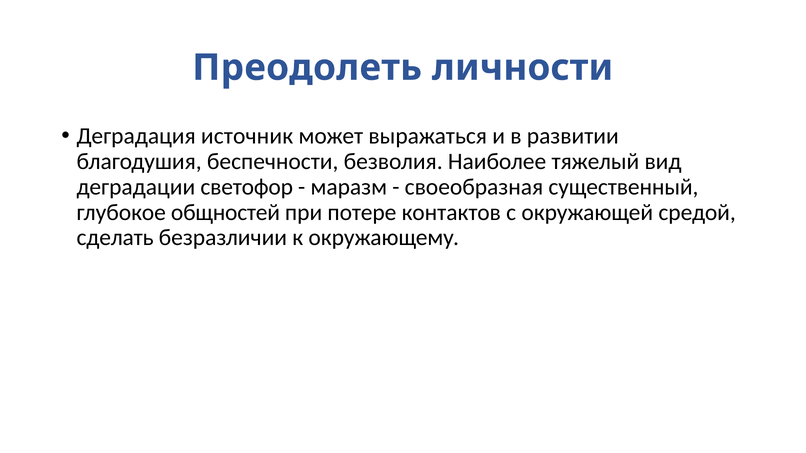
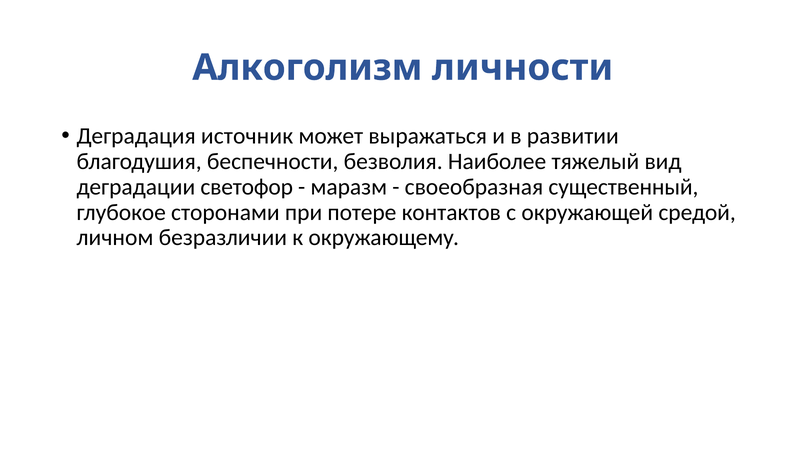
Преодолеть: Преодолеть -> Алкоголизм
общностей: общностей -> сторонами
сделать: сделать -> личном
